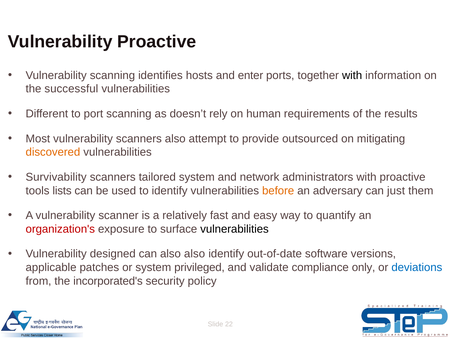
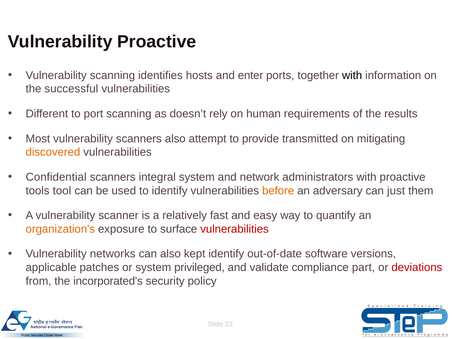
outsourced: outsourced -> transmitted
Survivability: Survivability -> Confidential
tailored: tailored -> integral
lists: lists -> tool
organization's colour: red -> orange
vulnerabilities at (235, 229) colour: black -> red
designed: designed -> networks
also also: also -> kept
only: only -> part
deviations colour: blue -> red
